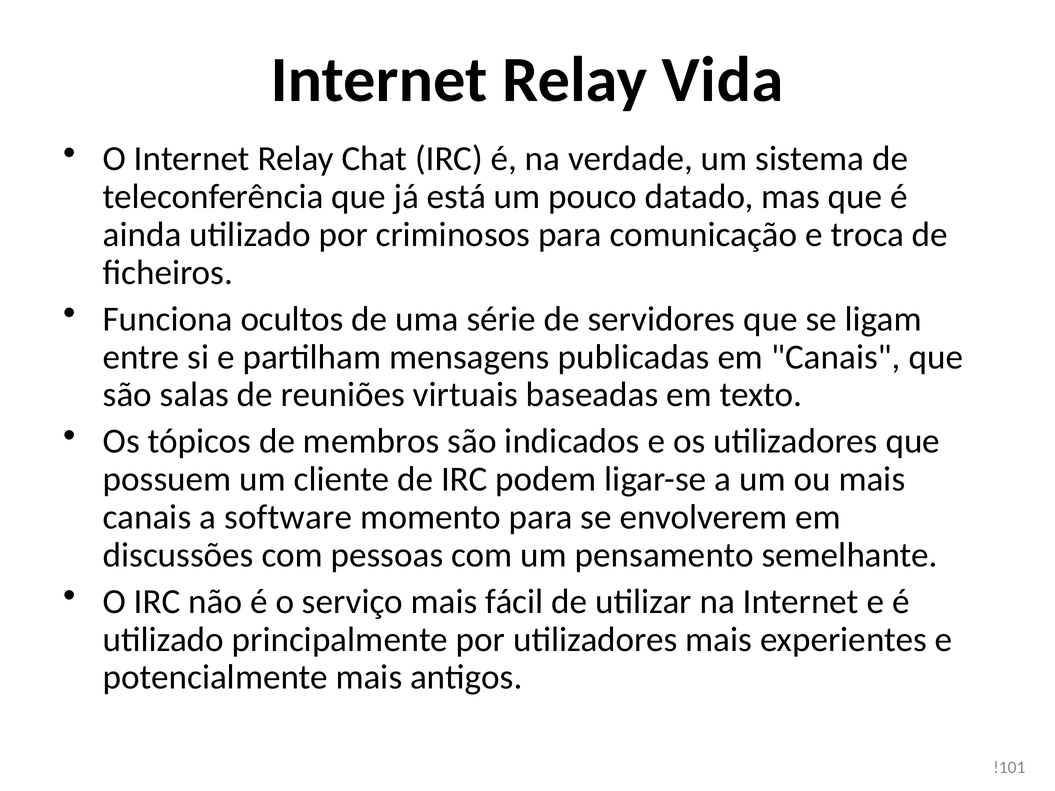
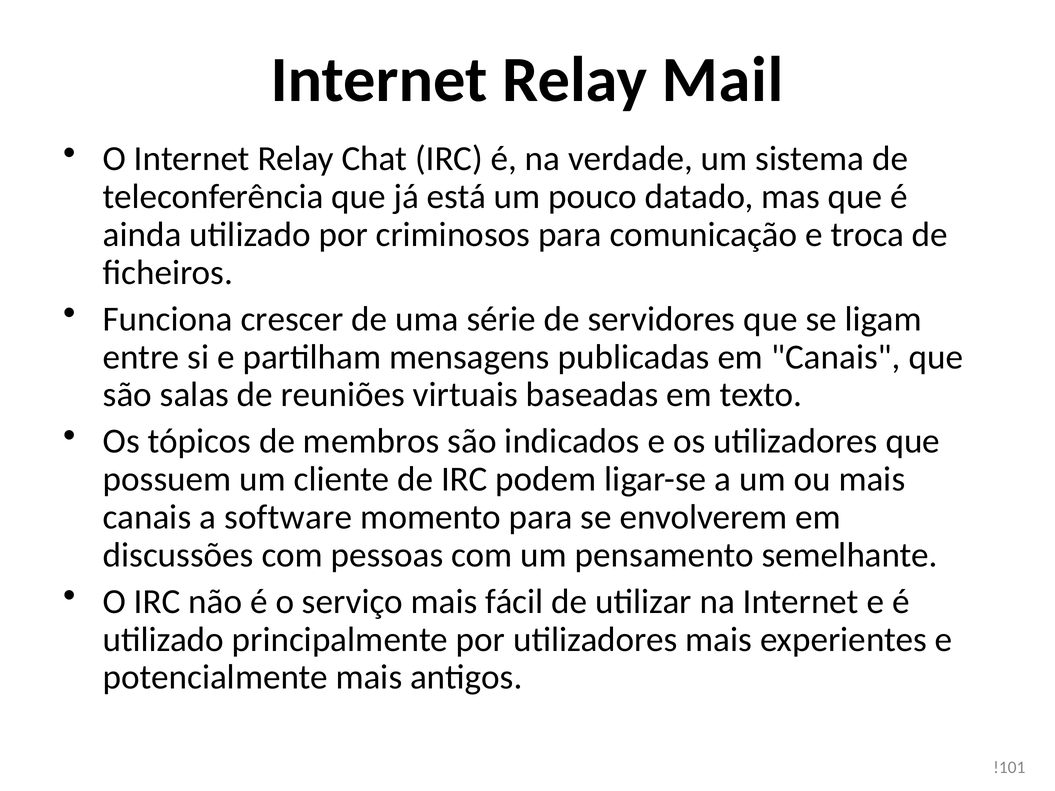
Vida: Vida -> Mail
ocultos: ocultos -> crescer
